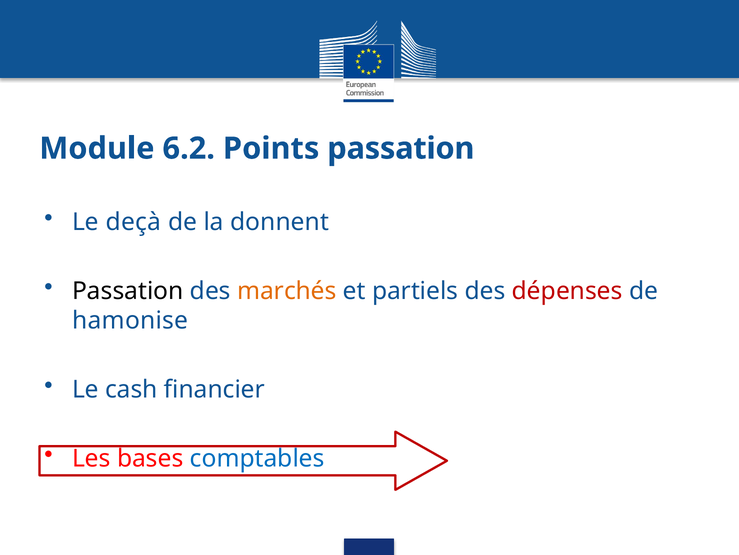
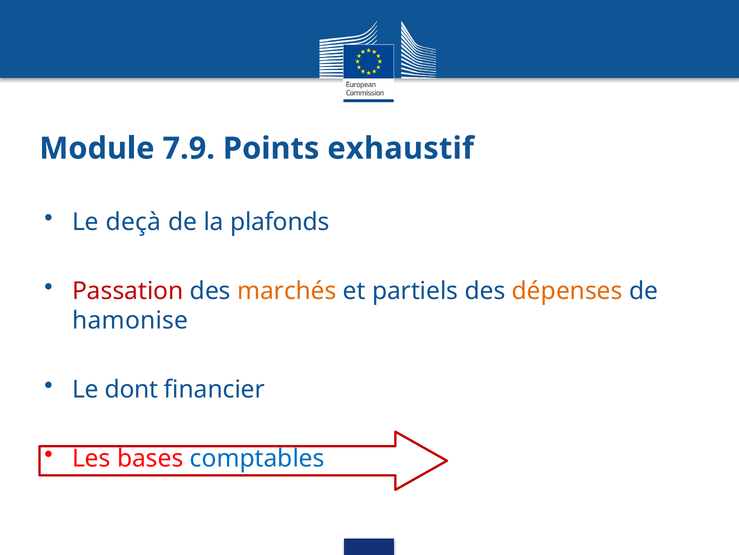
6.2: 6.2 -> 7.9
Points passation: passation -> exhaustif
donnent: donnent -> plafonds
Passation at (128, 291) colour: black -> red
dépenses colour: red -> orange
cash: cash -> dont
